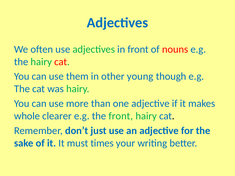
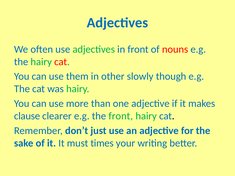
young: young -> slowly
whole: whole -> clause
